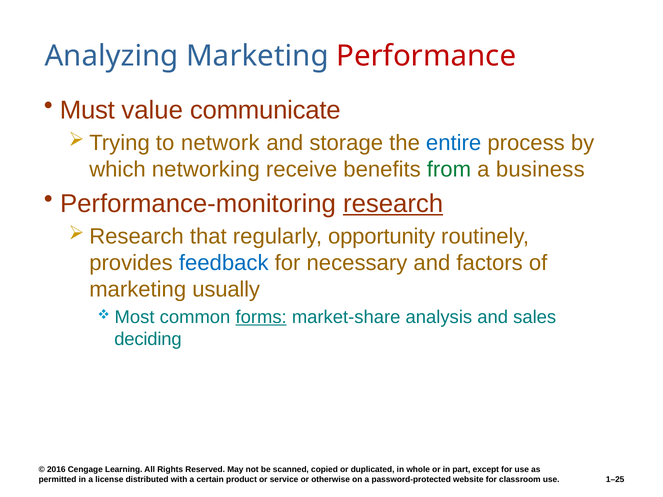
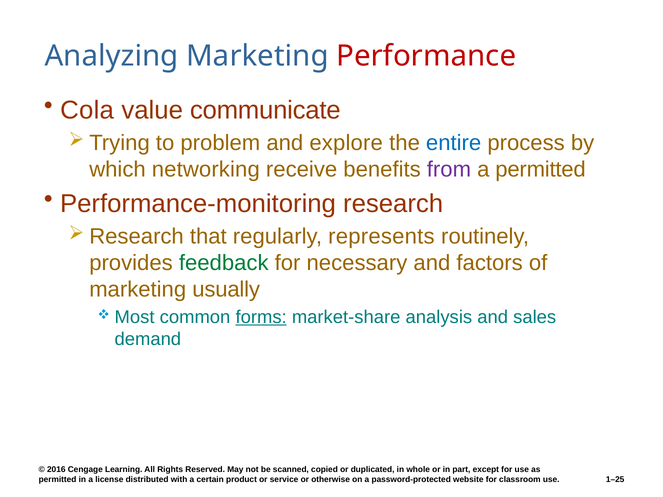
Must: Must -> Cola
network: network -> problem
storage: storage -> explore
from colour: green -> purple
a business: business -> permitted
research underline: present -> none
opportunity: opportunity -> represents
feedback colour: blue -> green
deciding: deciding -> demand
